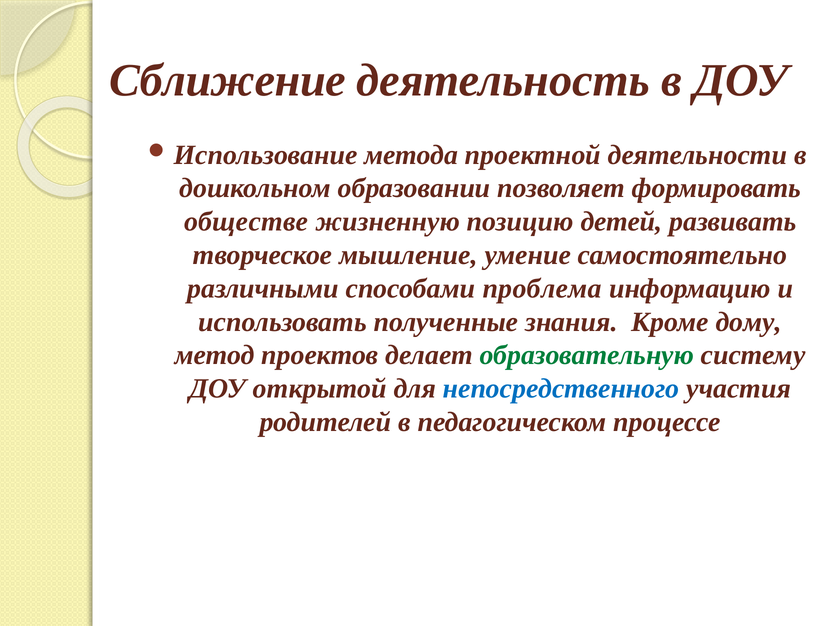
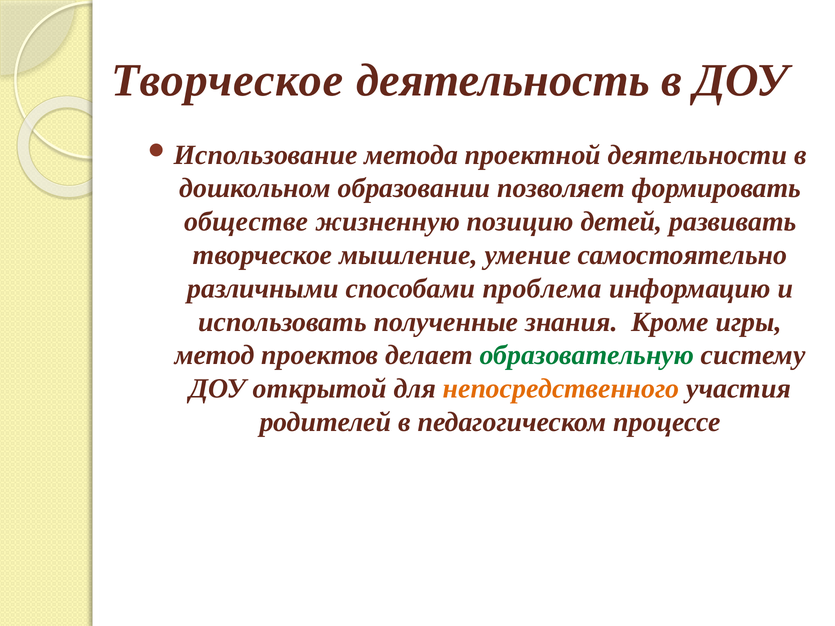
Сближение at (228, 80): Сближение -> Творческое
дому: дому -> игры
непосредственного colour: blue -> orange
